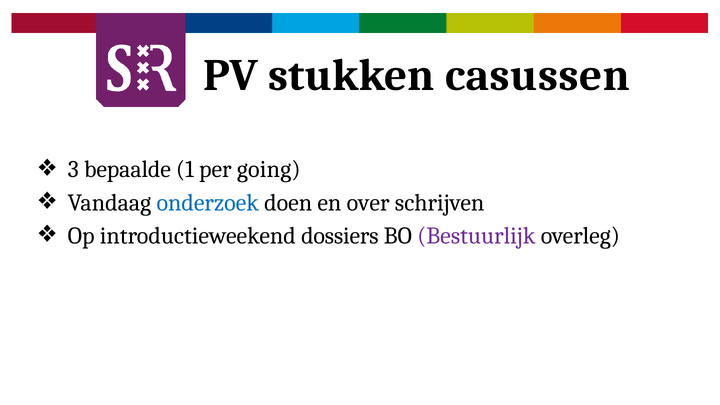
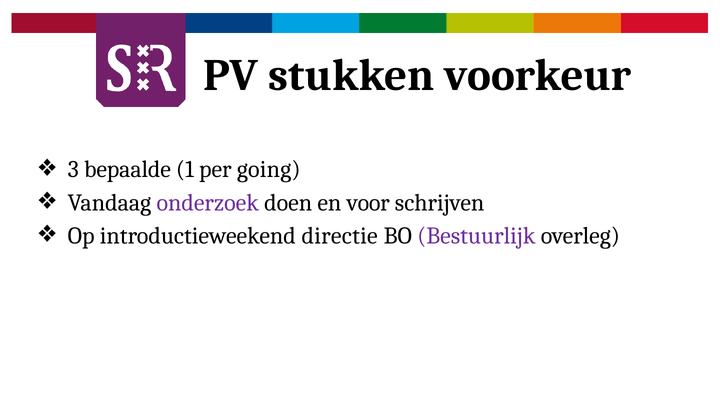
casussen: casussen -> voorkeur
onderzoek colour: blue -> purple
over: over -> voor
dossiers: dossiers -> directie
